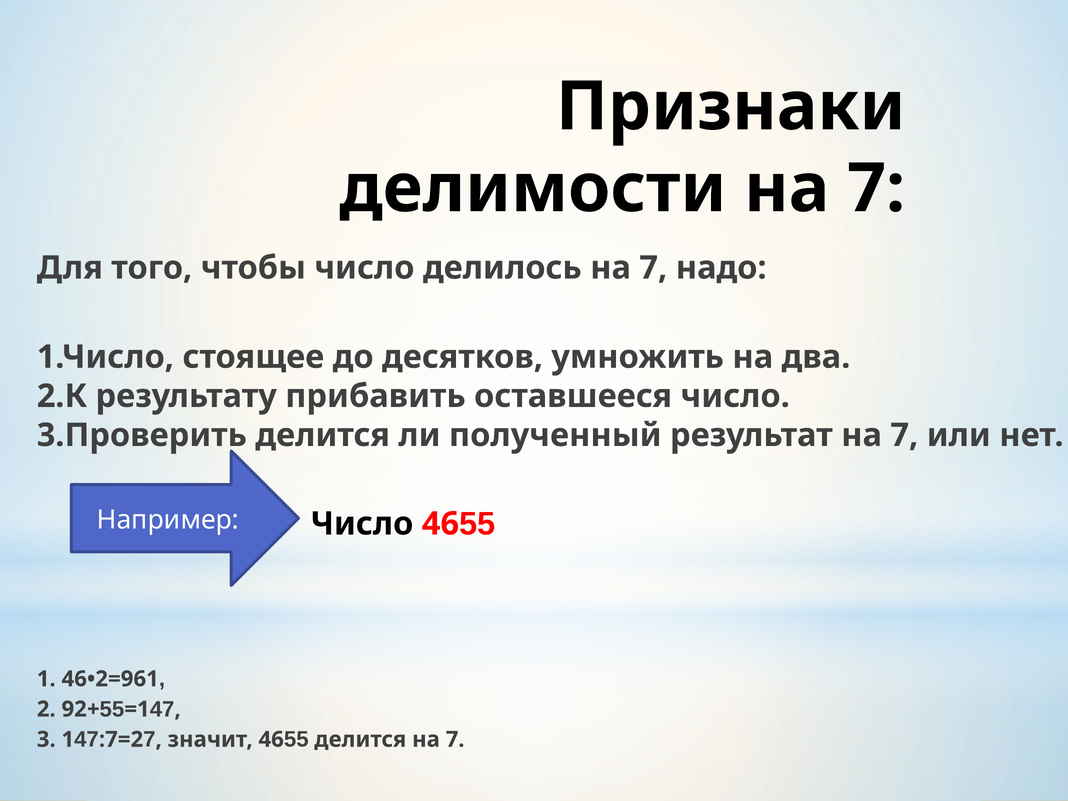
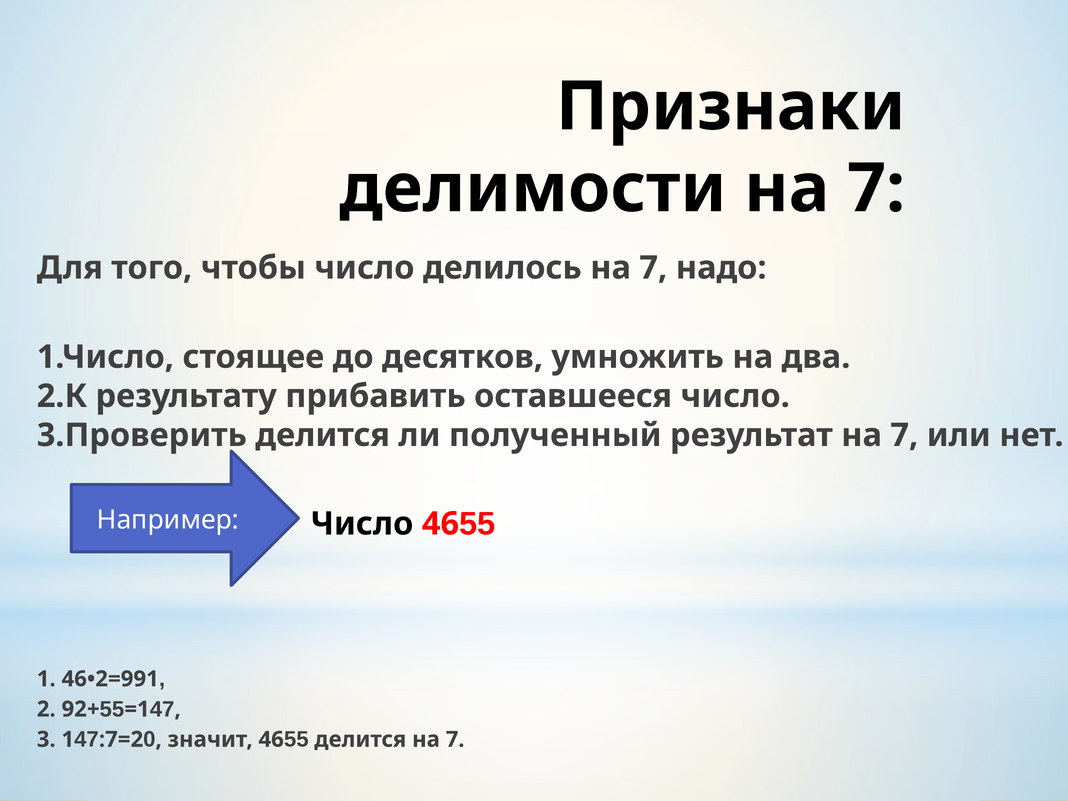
46•2=961: 46•2=961 -> 46•2=991
7 at (149, 739): 7 -> 0
